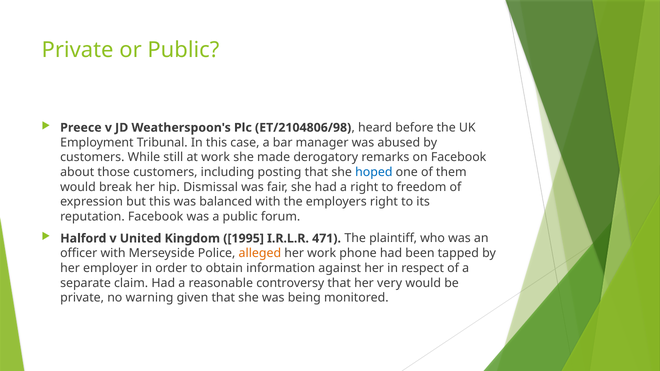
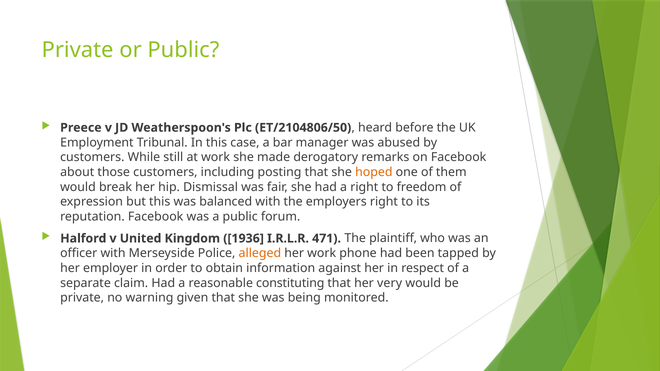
ET/2104806/98: ET/2104806/98 -> ET/2104806/50
hoped colour: blue -> orange
1995: 1995 -> 1936
controversy: controversy -> constituting
